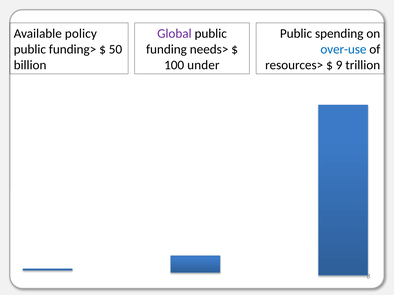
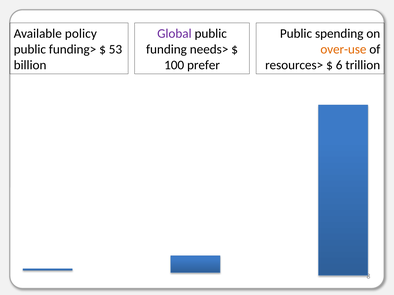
50: 50 -> 53
over-use colour: blue -> orange
under: under -> prefer
9: 9 -> 6
